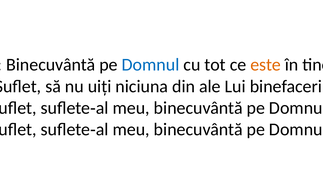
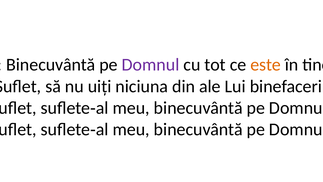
Domnul at (151, 65) colour: blue -> purple
